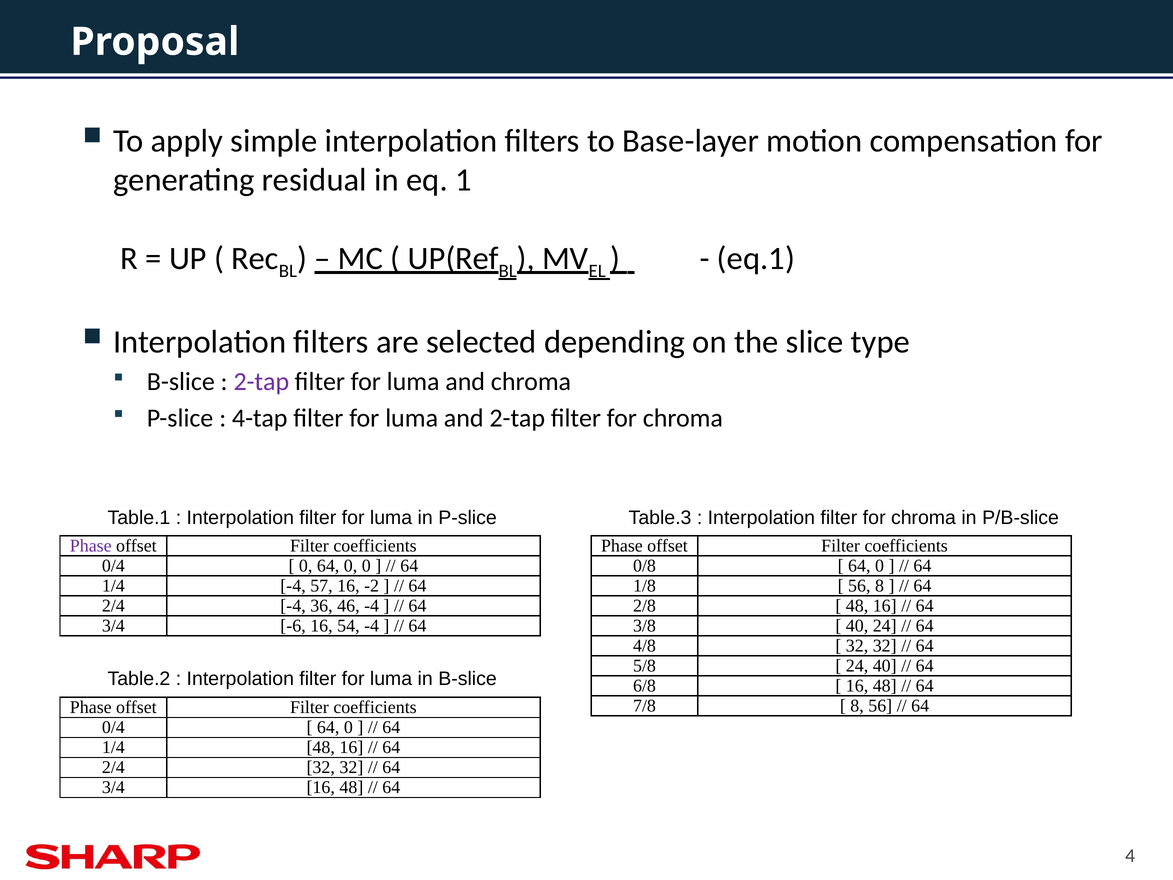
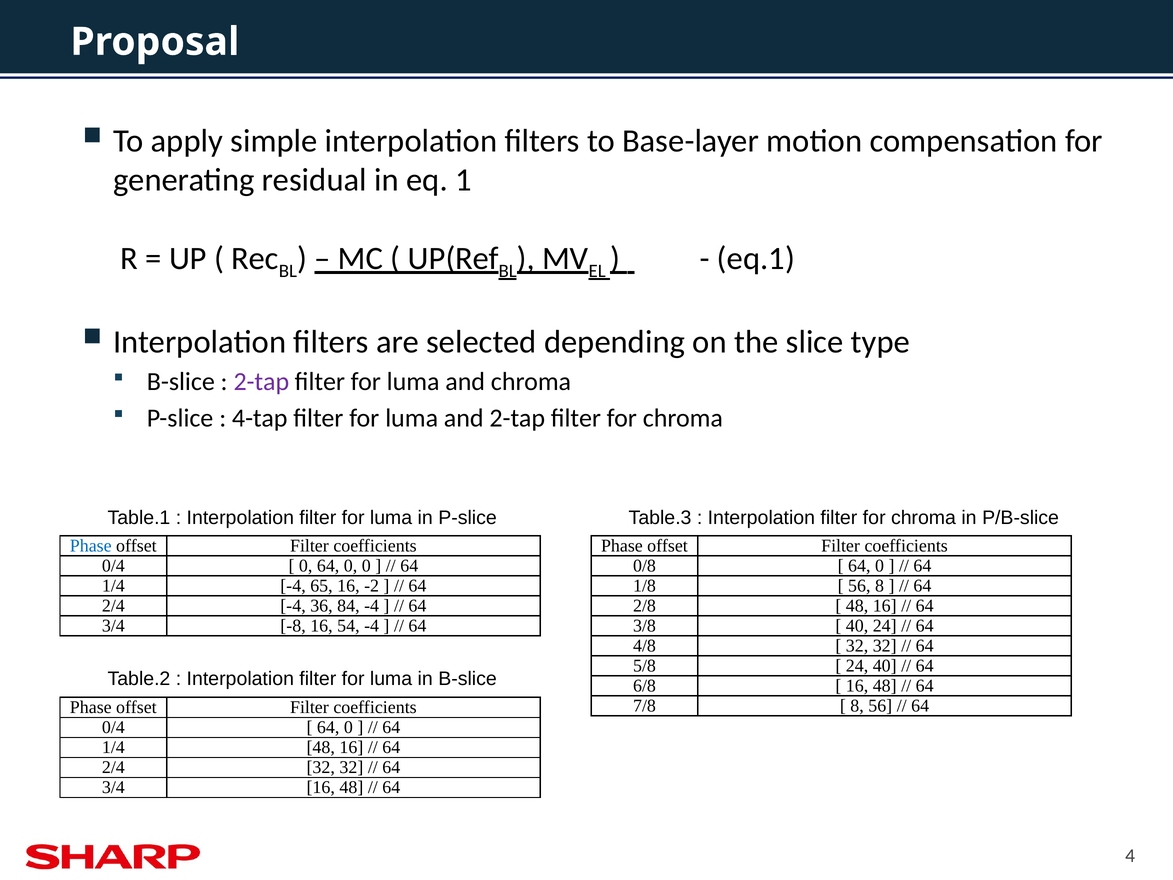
Phase at (91, 546) colour: purple -> blue
57: 57 -> 65
46: 46 -> 84
-6: -6 -> -8
